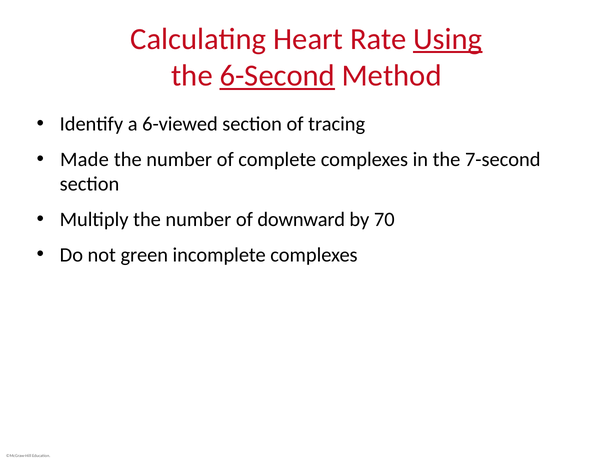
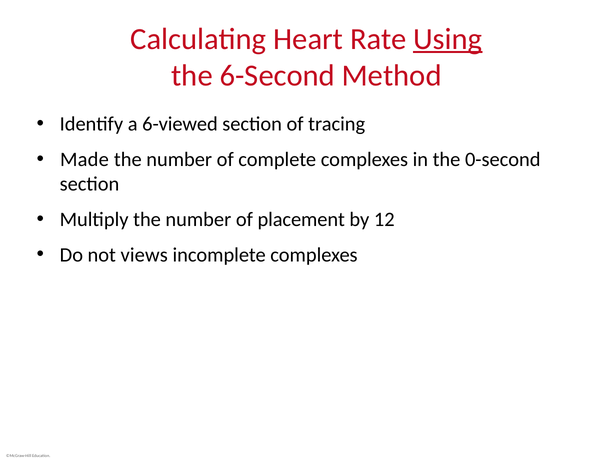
6-Second underline: present -> none
7-second: 7-second -> 0-second
downward: downward -> placement
70: 70 -> 12
green: green -> views
